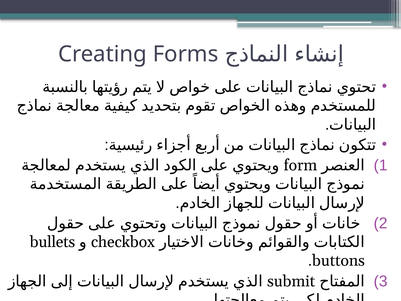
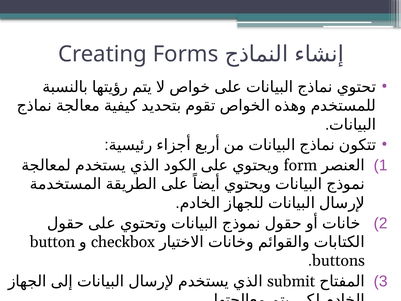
bullets: bullets -> button
